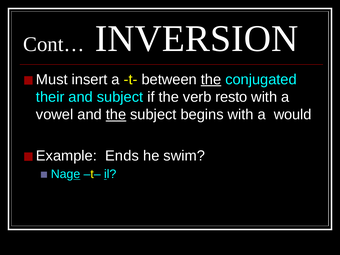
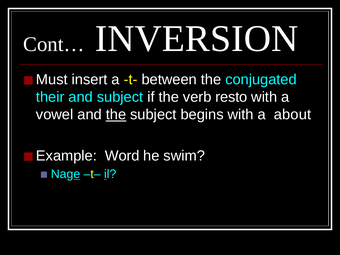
the at (211, 80) underline: present -> none
would: would -> about
Ends: Ends -> Word
